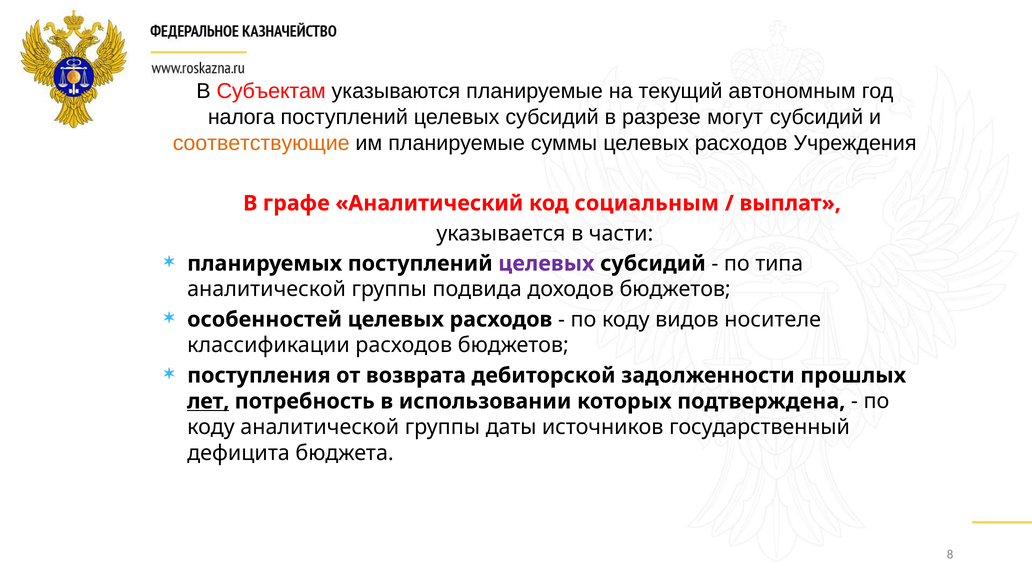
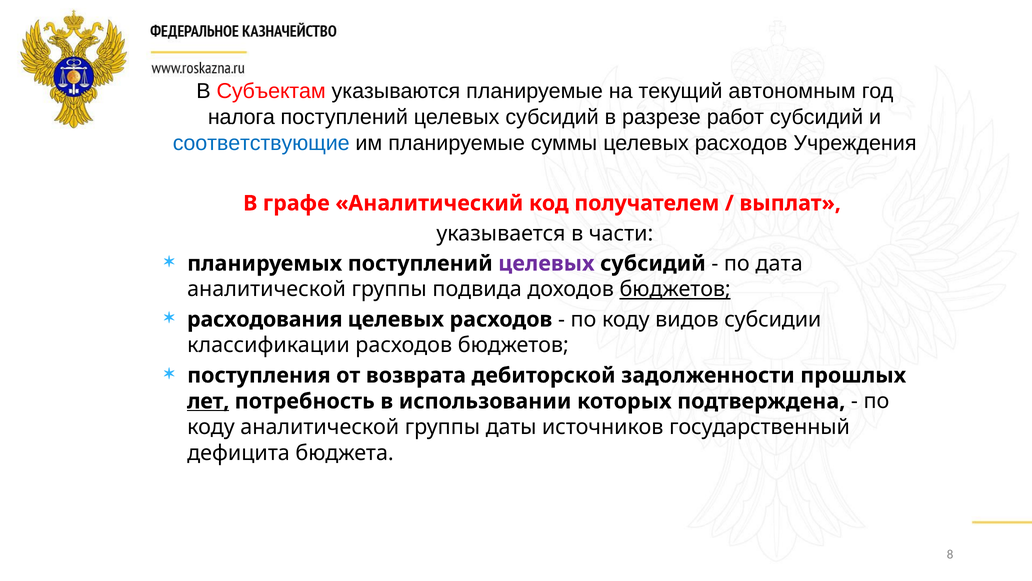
могут: могут -> работ
соответствующие colour: orange -> blue
социальным: социальным -> получателем
типа: типа -> дата
бюджетов at (675, 289) underline: none -> present
особенностей: особенностей -> расходования
носителе: носителе -> субсидии
